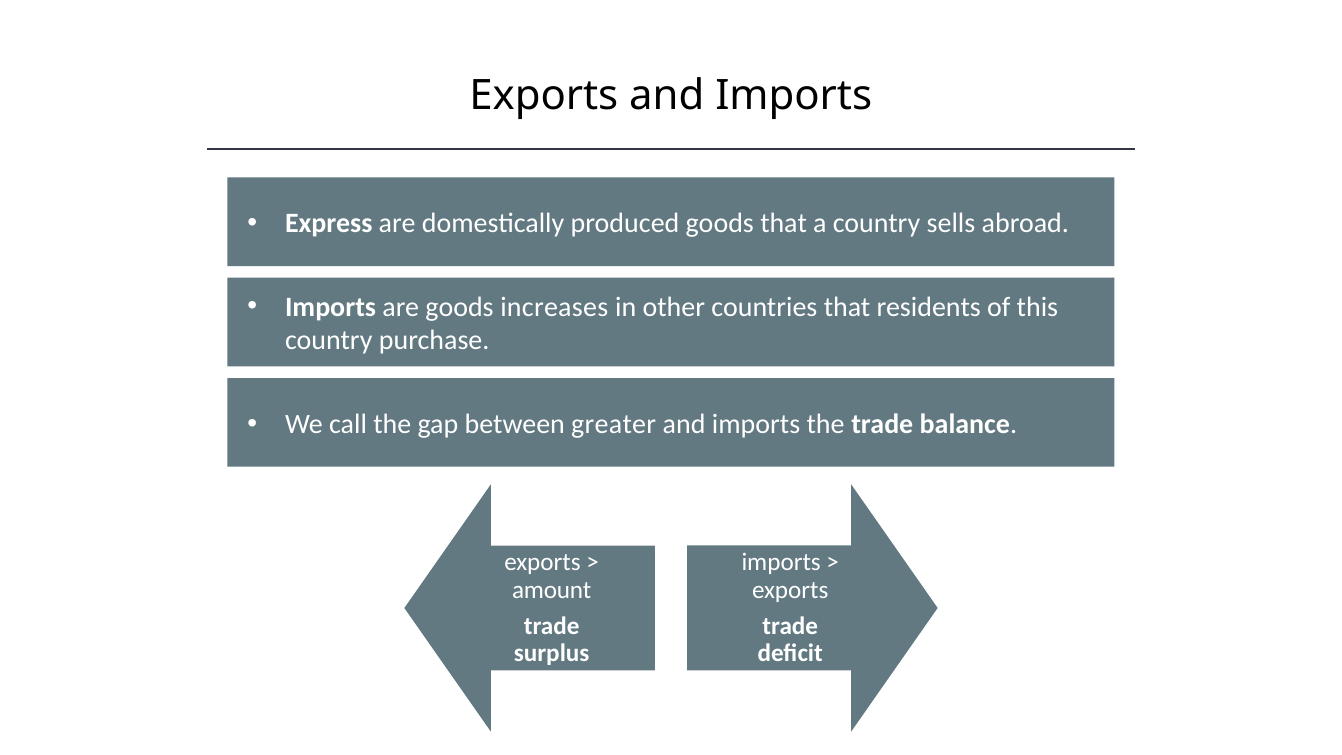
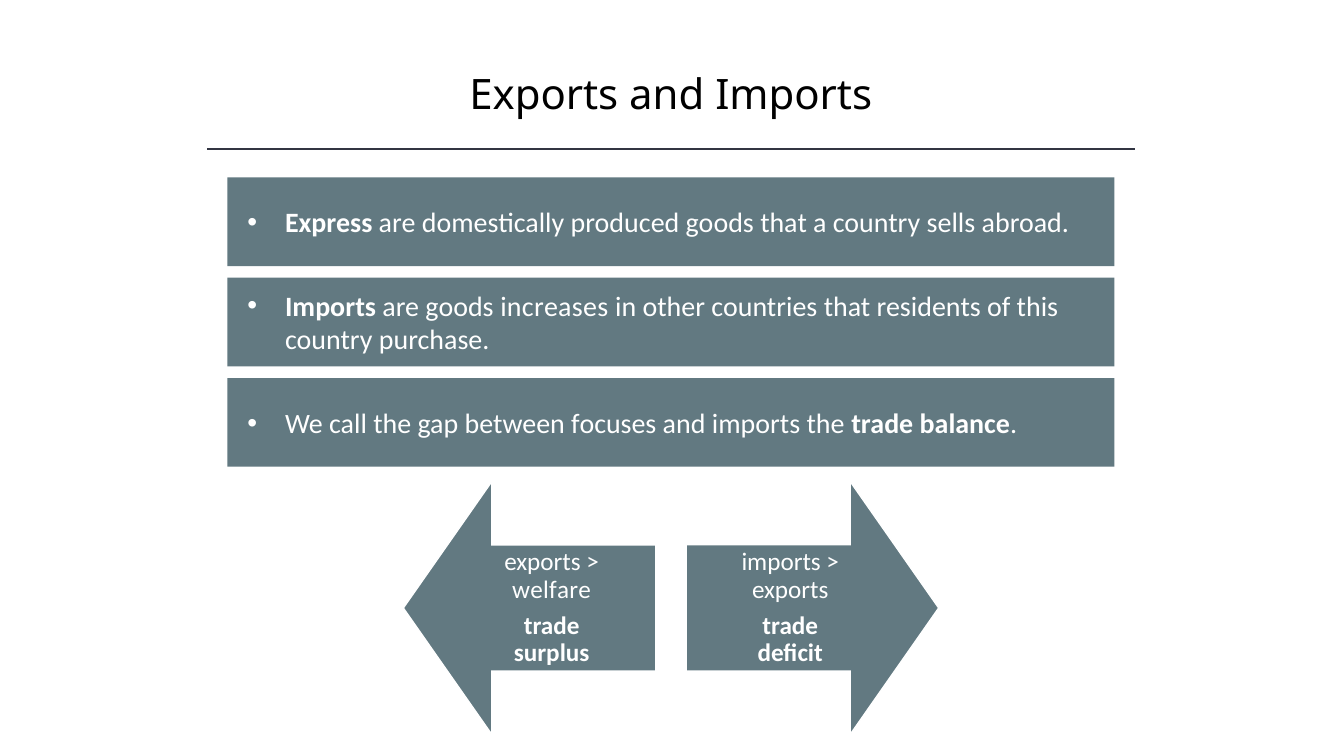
greater: greater -> focuses
amount: amount -> welfare
